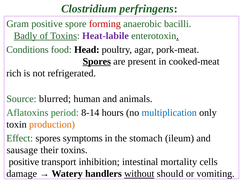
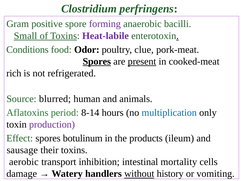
forming colour: red -> purple
Badly: Badly -> Small
Head: Head -> Odor
agar: agar -> clue
present underline: none -> present
production colour: orange -> purple
symptoms: symptoms -> botulinum
stomach: stomach -> products
positive at (24, 162): positive -> aerobic
should: should -> history
